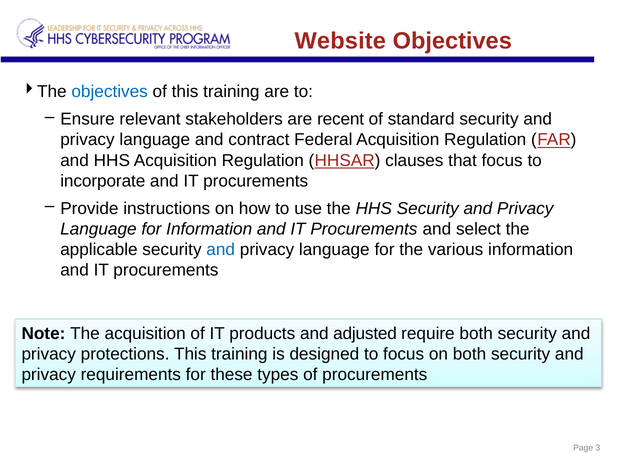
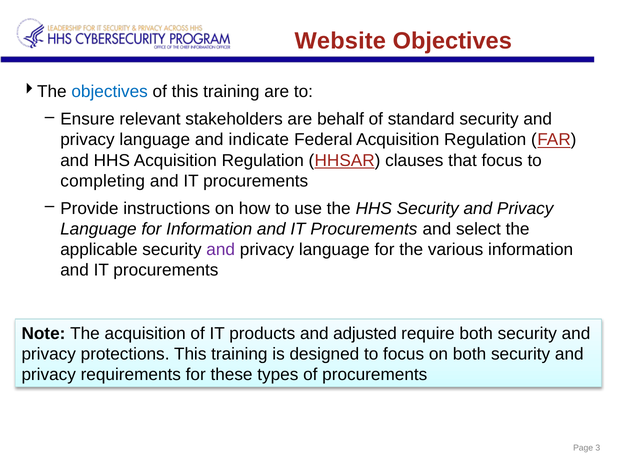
recent: recent -> behalf
contract: contract -> indicate
incorporate: incorporate -> completing
and at (221, 250) colour: blue -> purple
